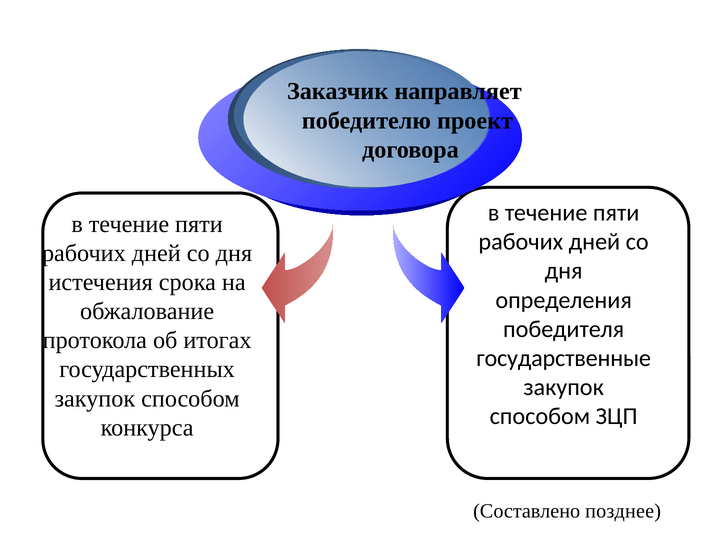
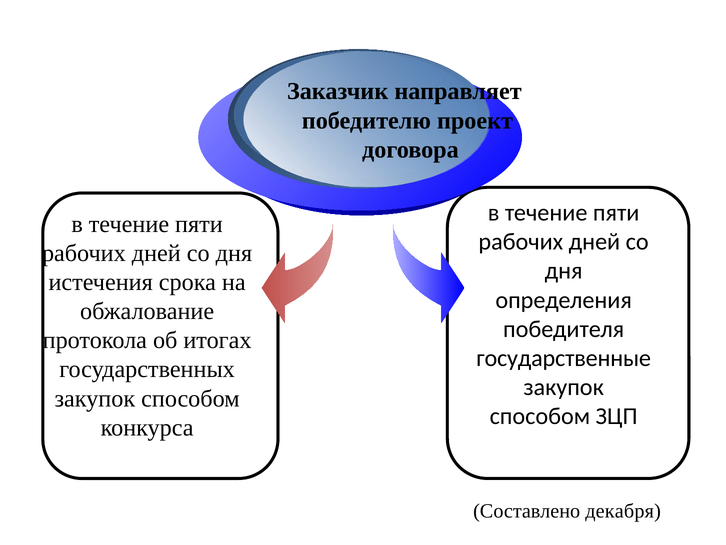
позднее: позднее -> декабря
